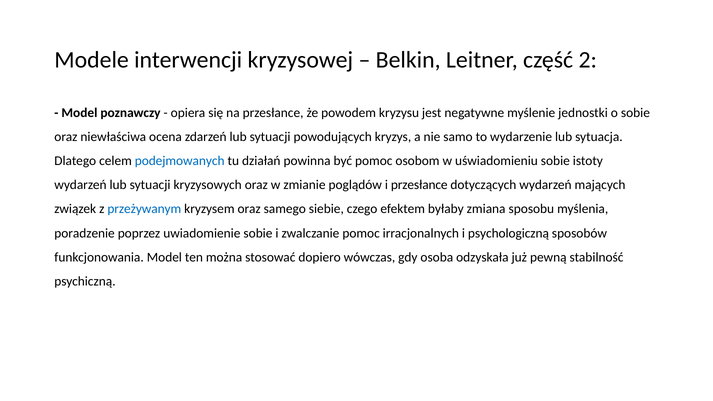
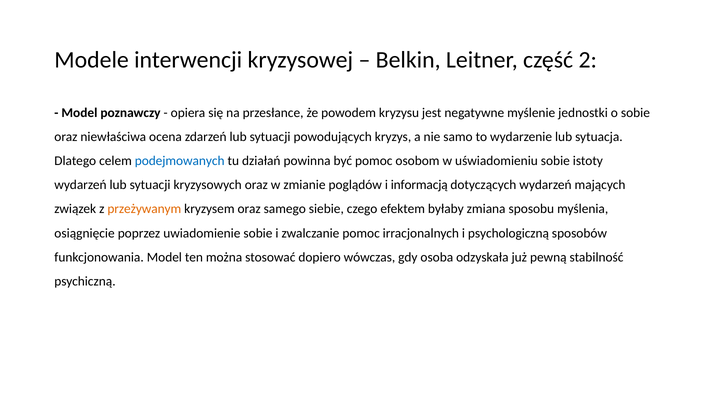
i przesłance: przesłance -> informacją
przeżywanym colour: blue -> orange
poradzenie: poradzenie -> osiągnięcie
